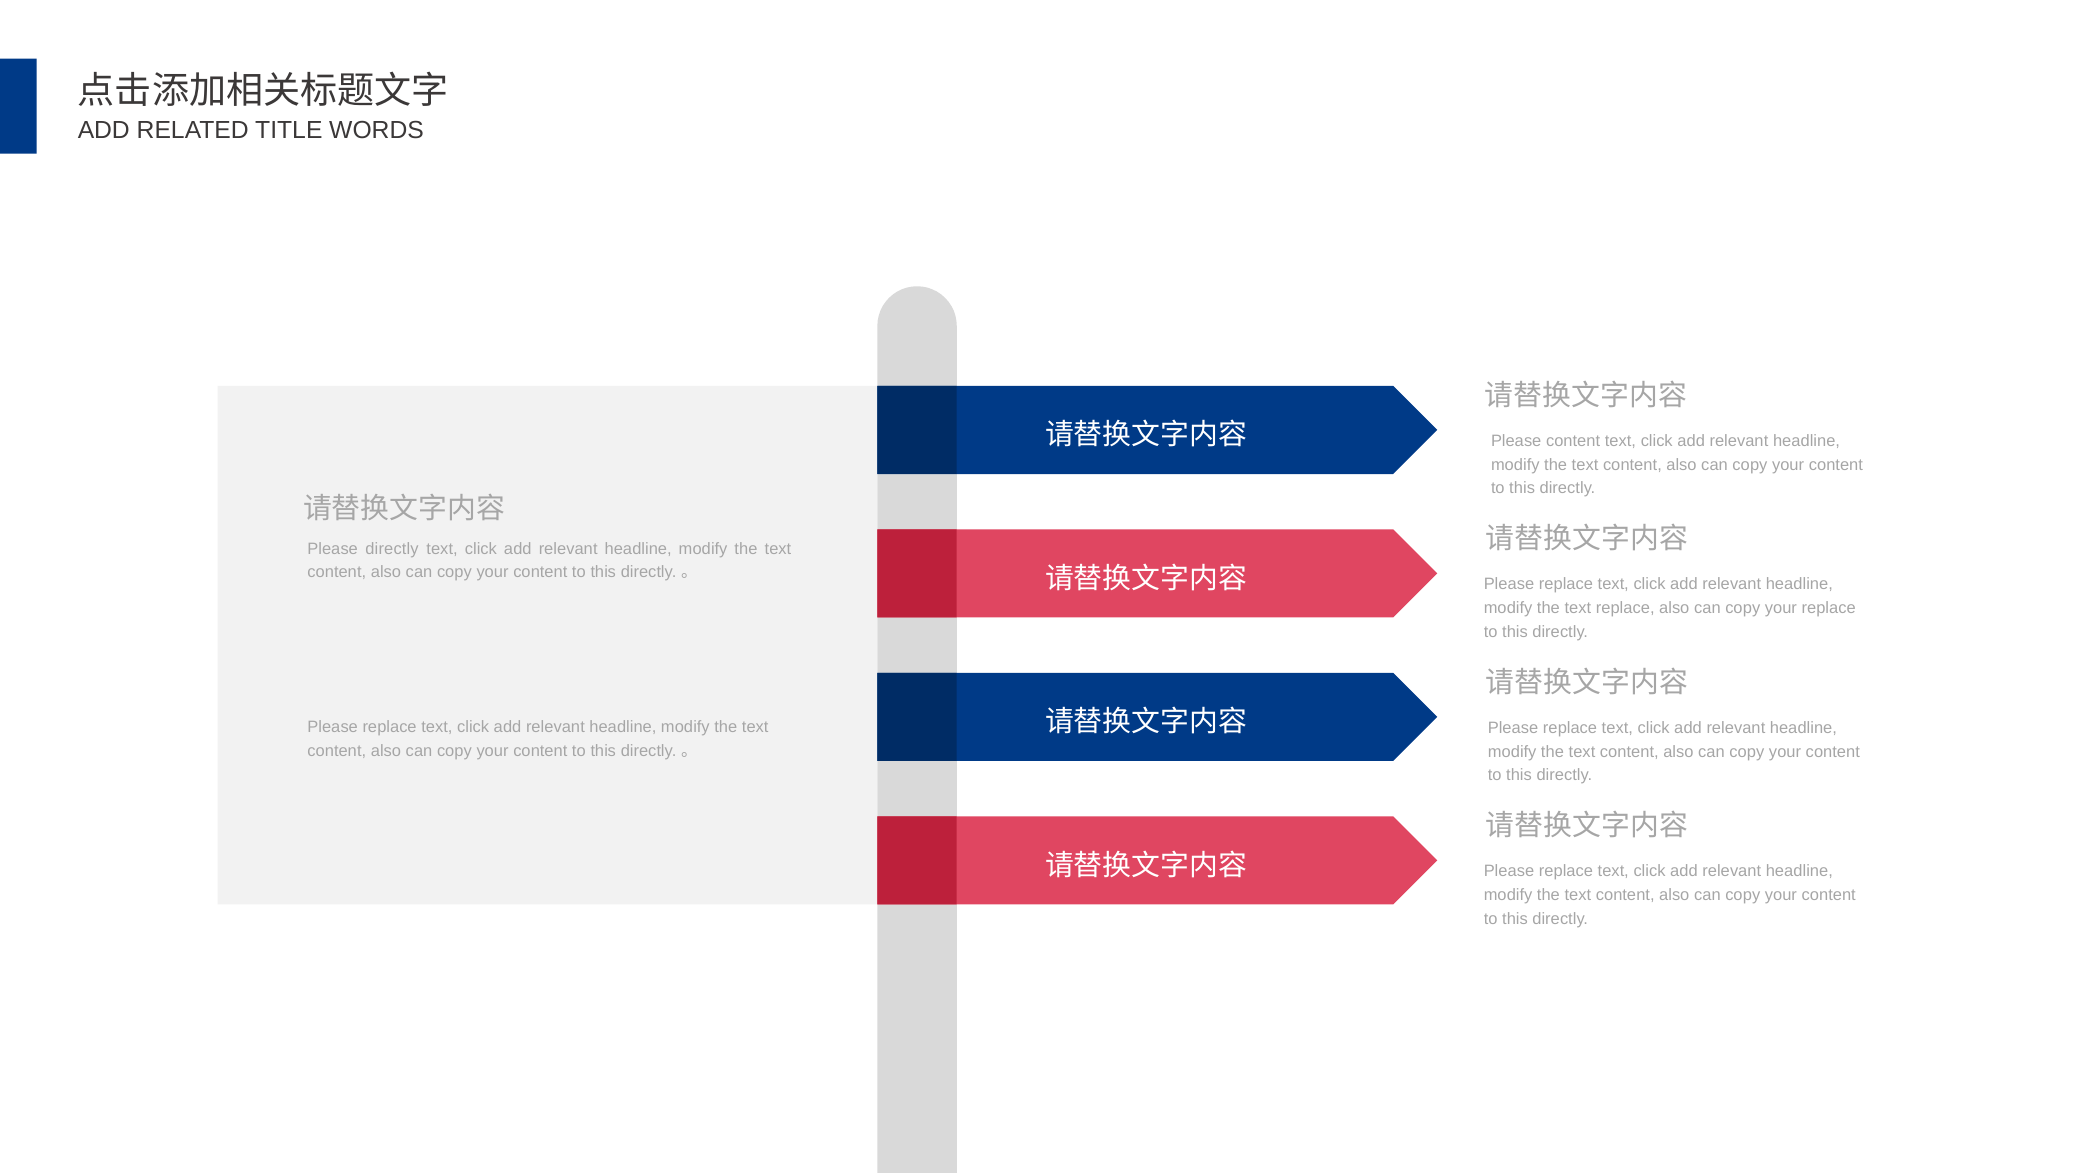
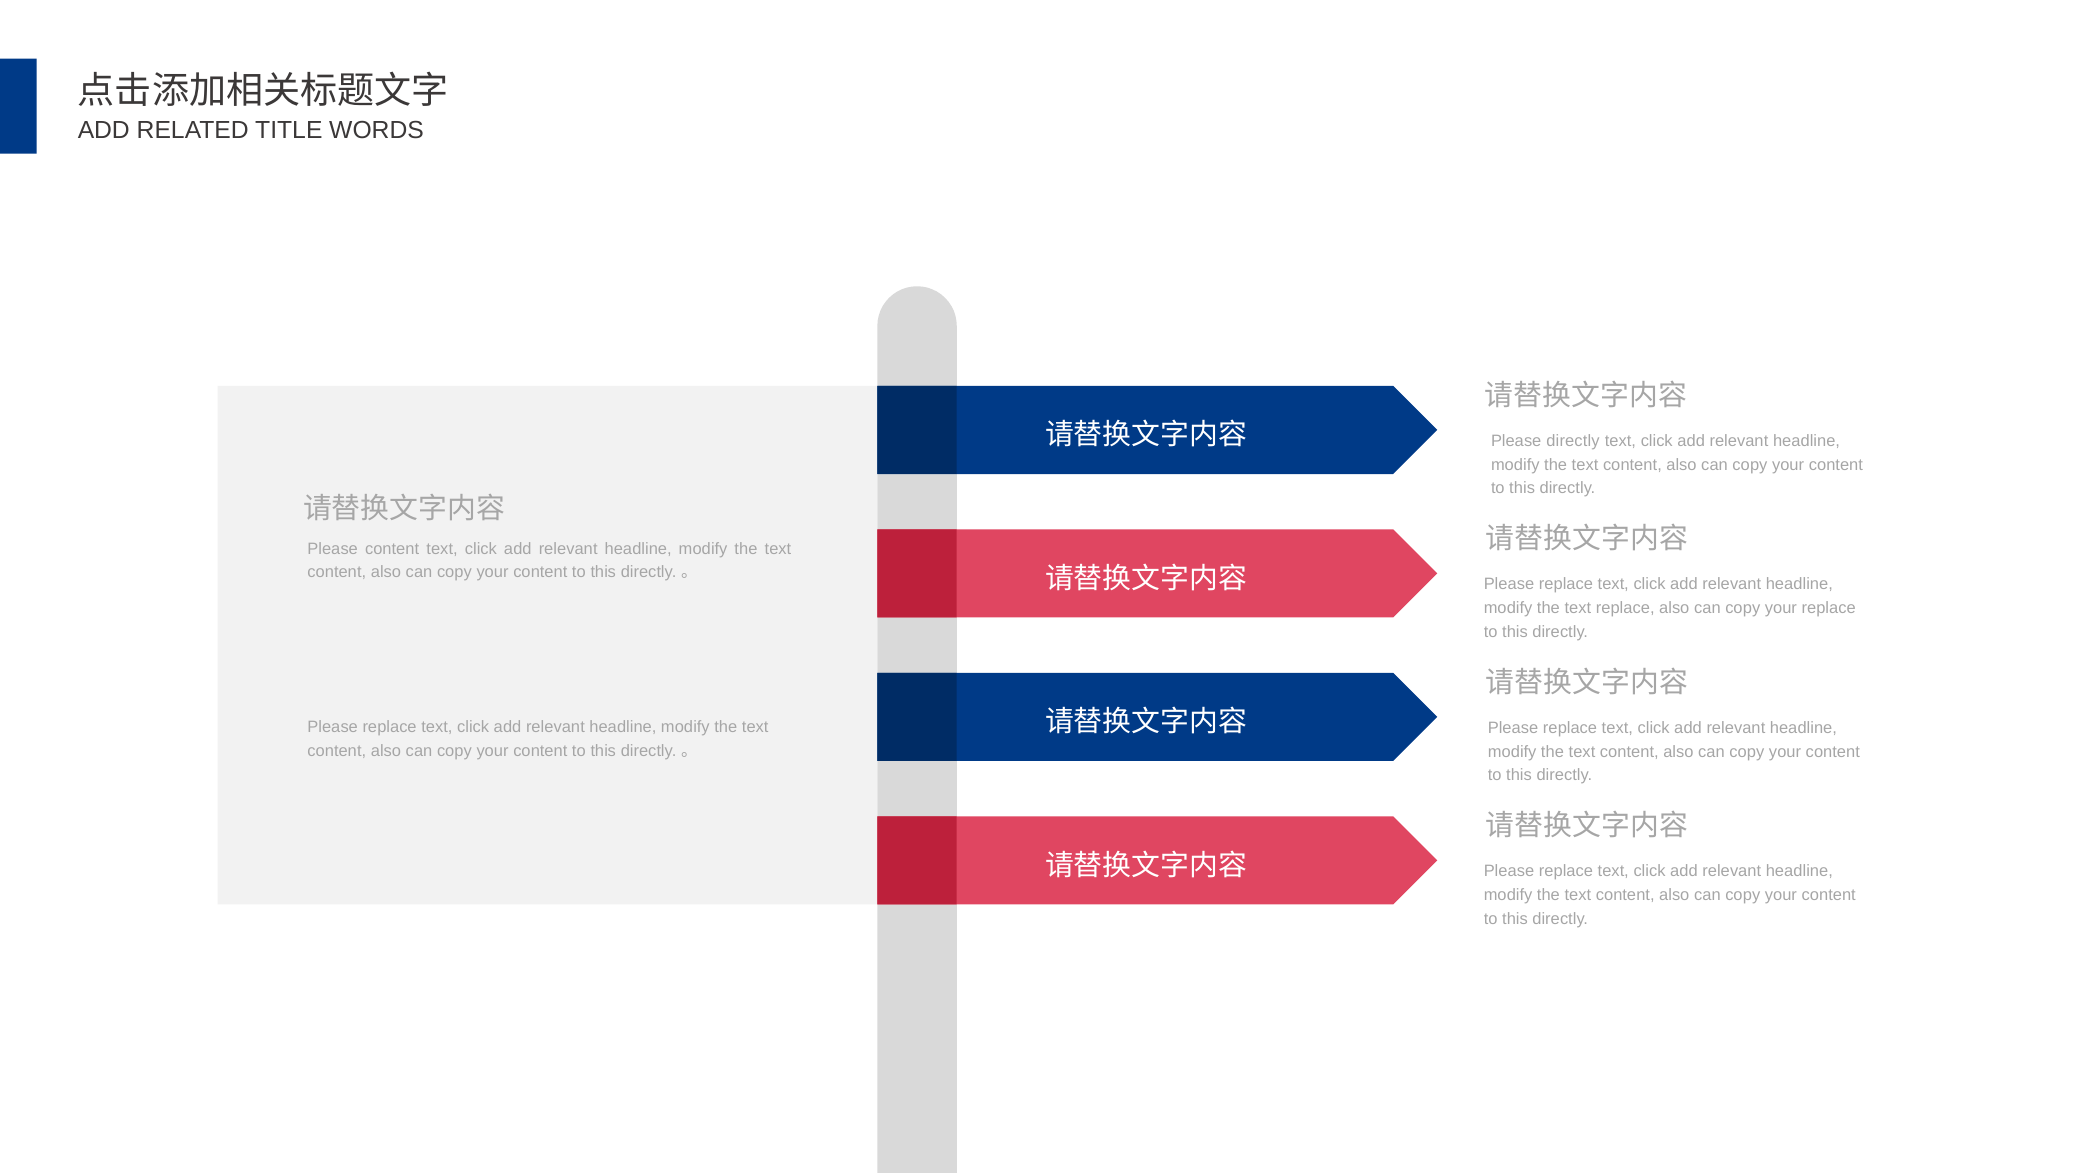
Please content: content -> directly
Please directly: directly -> content
